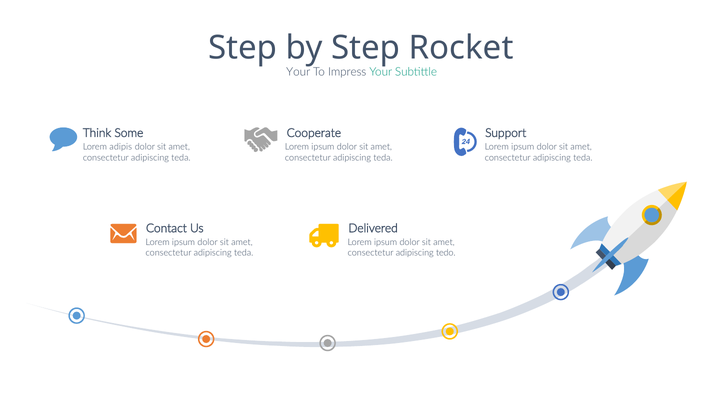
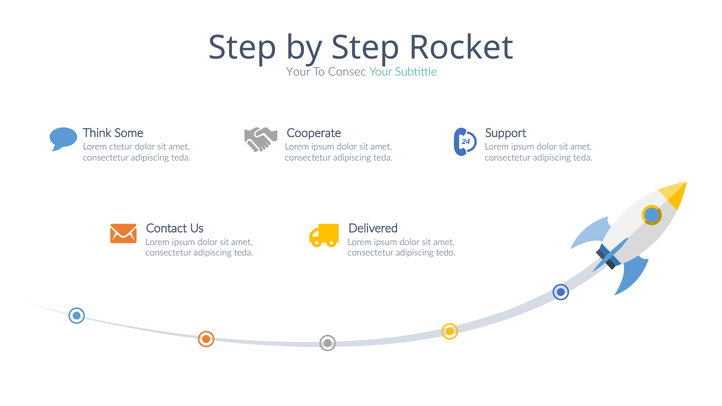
Impress: Impress -> Consec
adipis: adipis -> ctetur
